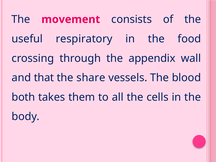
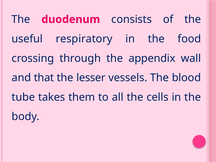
movement: movement -> duodenum
share: share -> lesser
both: both -> tube
